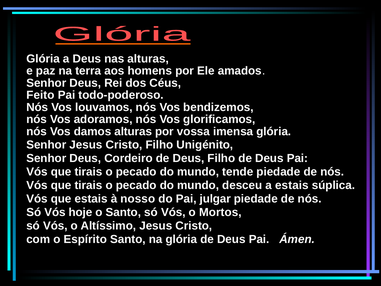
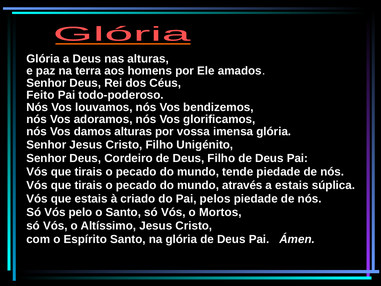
desceu: desceu -> através
nosso: nosso -> criado
julgar: julgar -> pelos
hoje: hoje -> pelo
